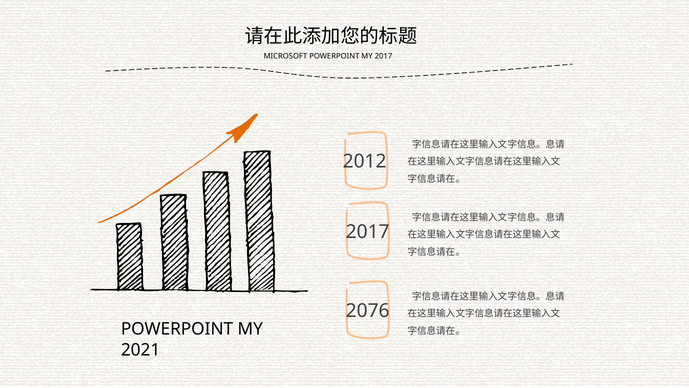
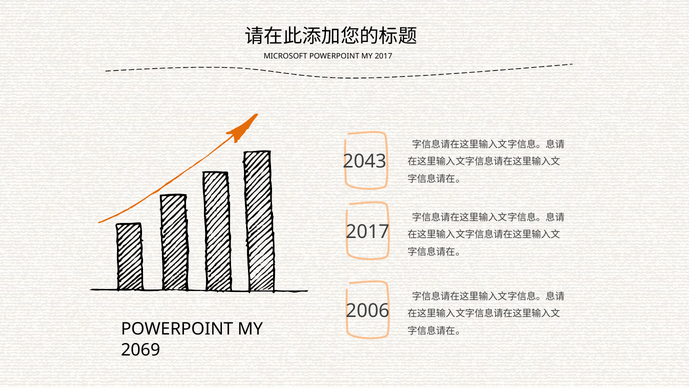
2012: 2012 -> 2043
2076: 2076 -> 2006
2021: 2021 -> 2069
